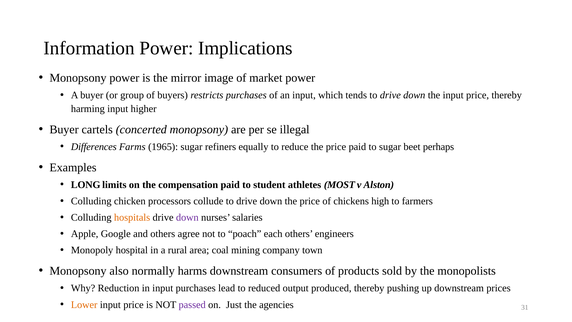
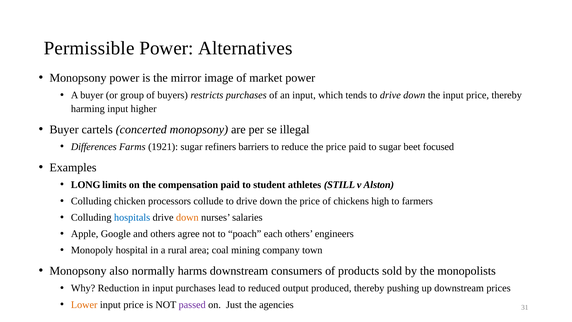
Information: Information -> Permissible
Implications: Implications -> Alternatives
1965: 1965 -> 1921
equally: equally -> barriers
perhaps: perhaps -> focused
MOST: MOST -> STILL
hospitals colour: orange -> blue
down at (187, 217) colour: purple -> orange
